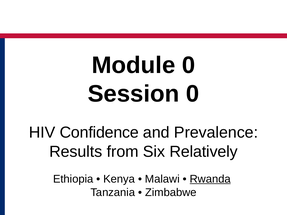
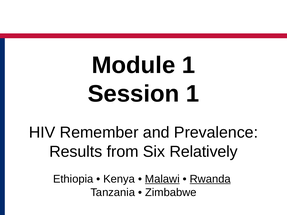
Module 0: 0 -> 1
Session 0: 0 -> 1
Confidence: Confidence -> Remember
Malawi underline: none -> present
